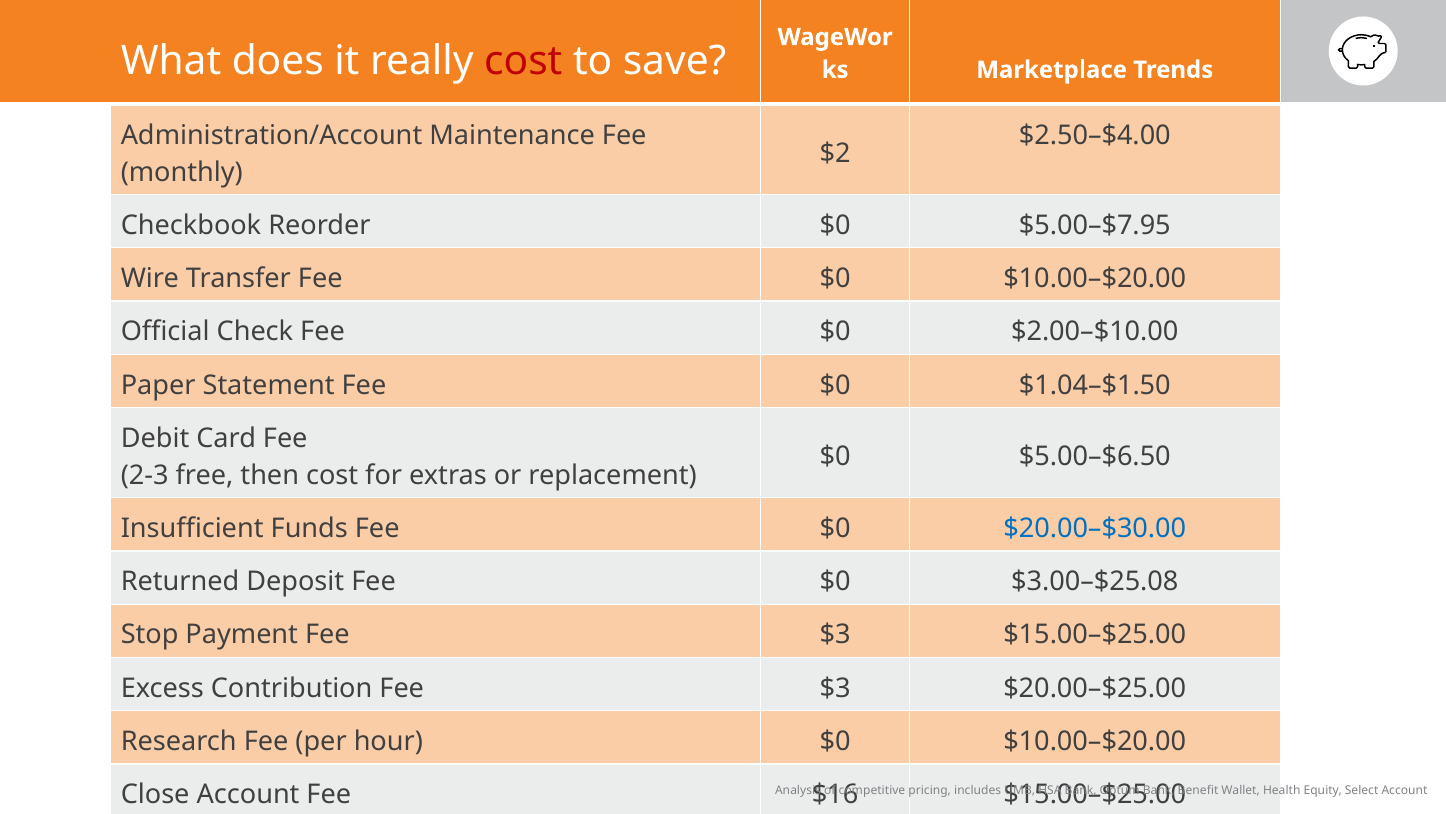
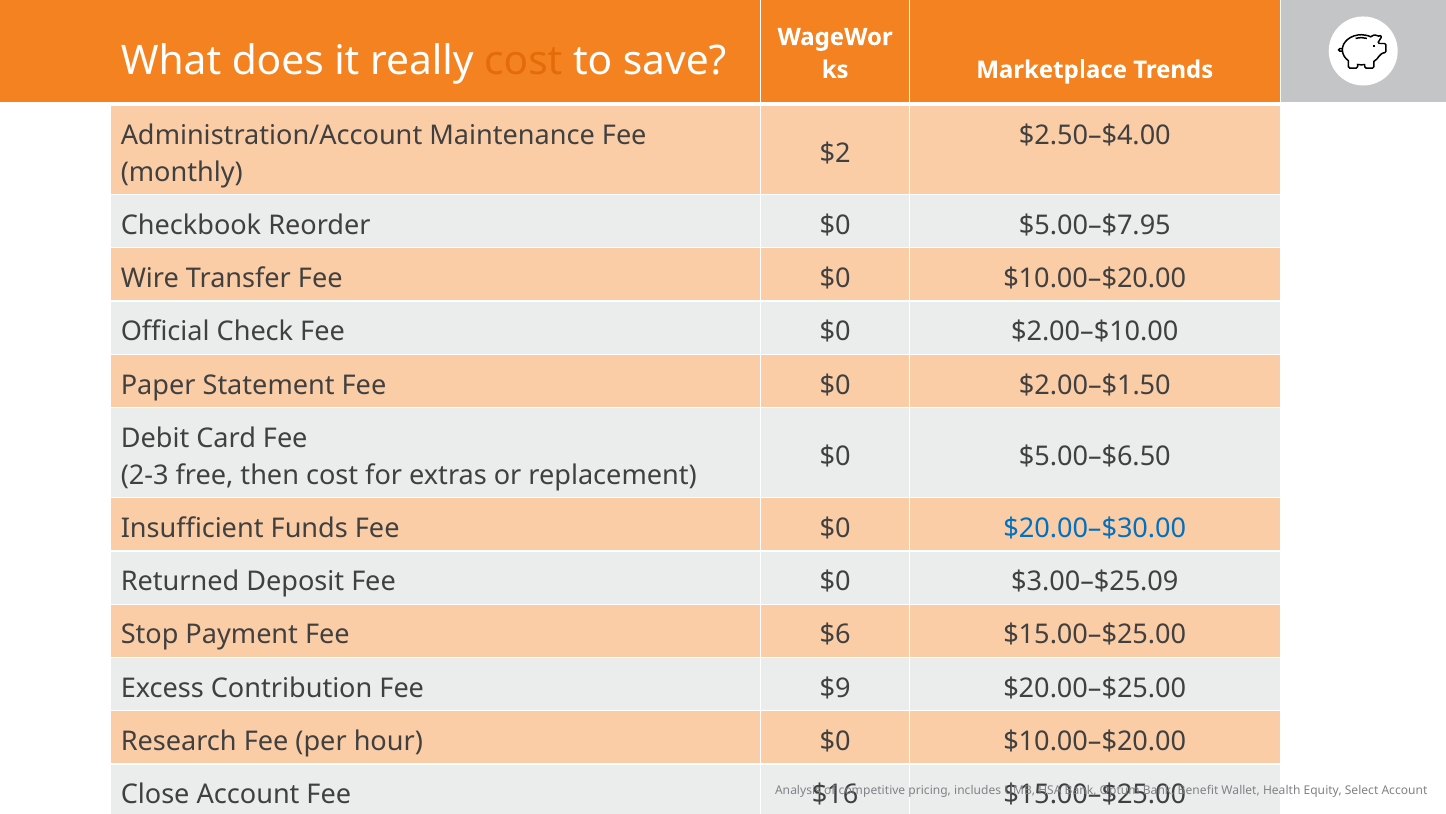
cost at (523, 61) colour: red -> orange
$1.04–$1.50: $1.04–$1.50 -> $2.00–$1.50
$3.00–$25.08: $3.00–$25.08 -> $3.00–$25.09
Payment Fee $3: $3 -> $6
Contribution Fee $3: $3 -> $9
